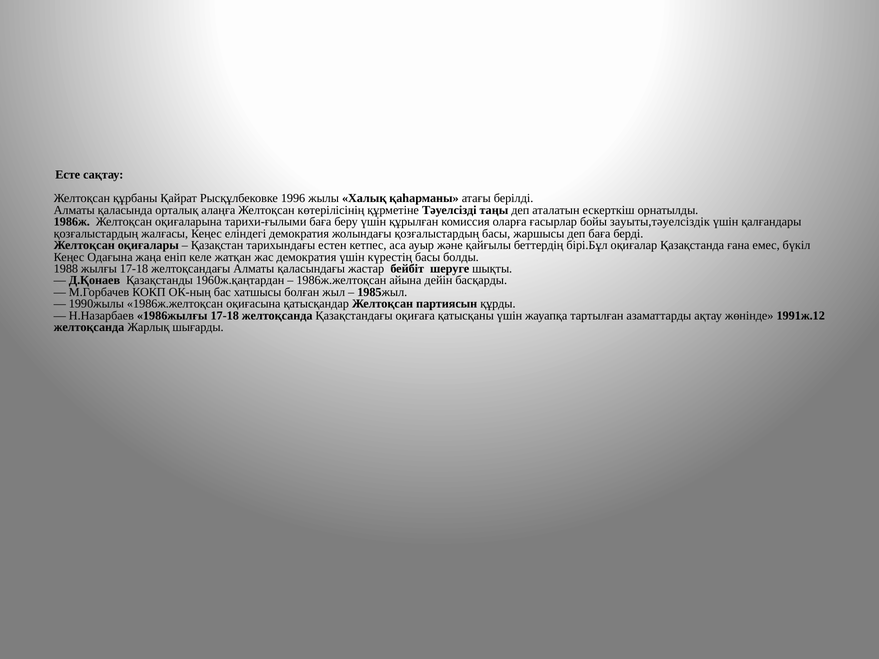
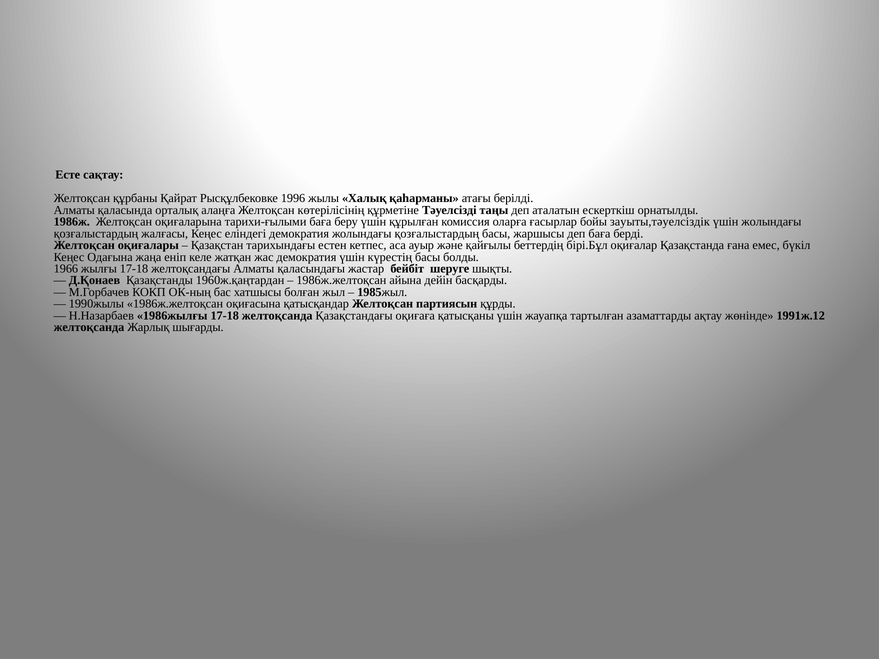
үшін қалғандары: қалғандары -> жолындағы
1988: 1988 -> 1966
